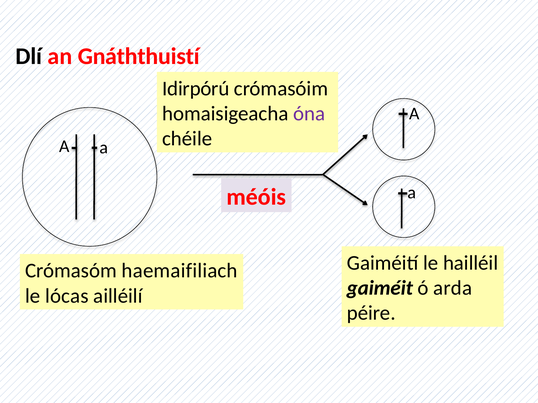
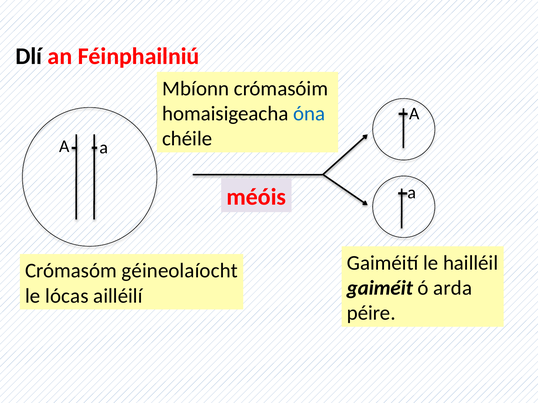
Gnáththuistí: Gnáththuistí -> Féinphailniú
Idirpórú: Idirpórú -> Mbíonn
óna colour: purple -> blue
haemaifiliach: haemaifiliach -> géineolaíocht
